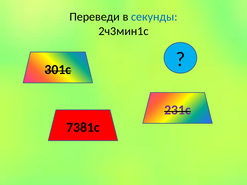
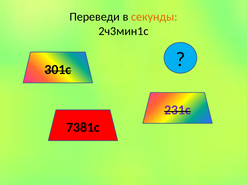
секунды colour: blue -> orange
